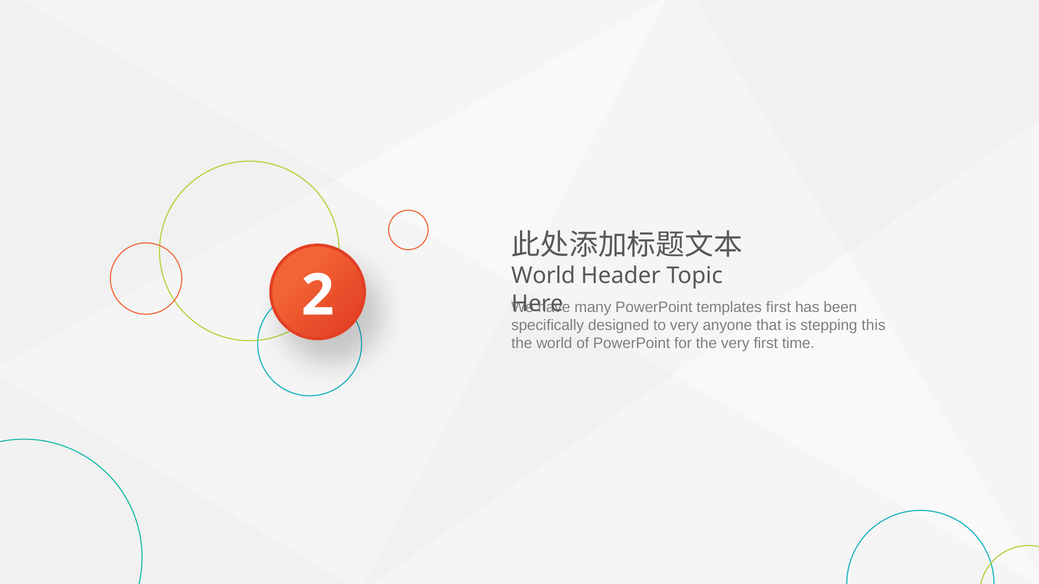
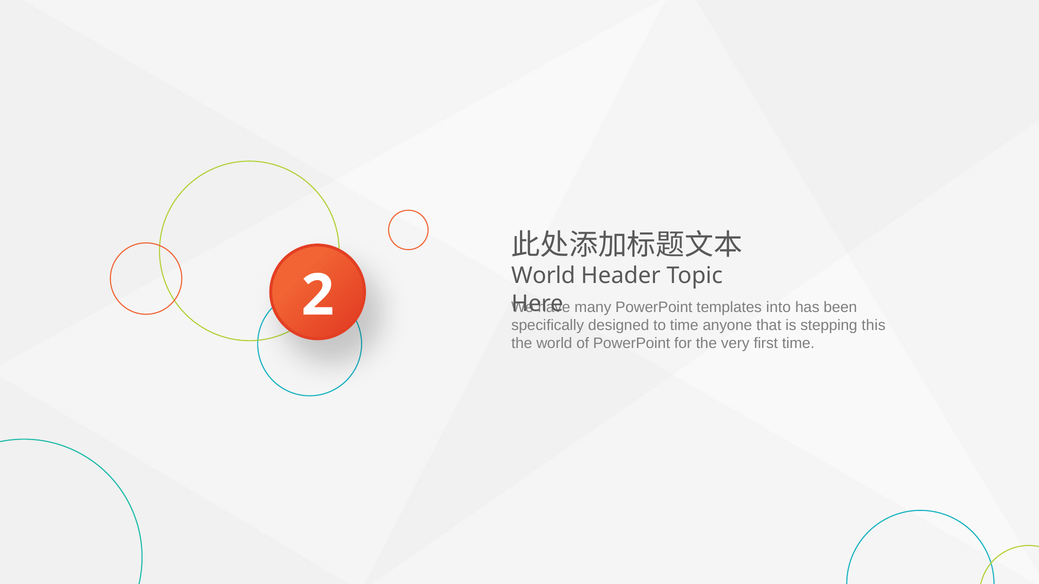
templates first: first -> into
to very: very -> time
